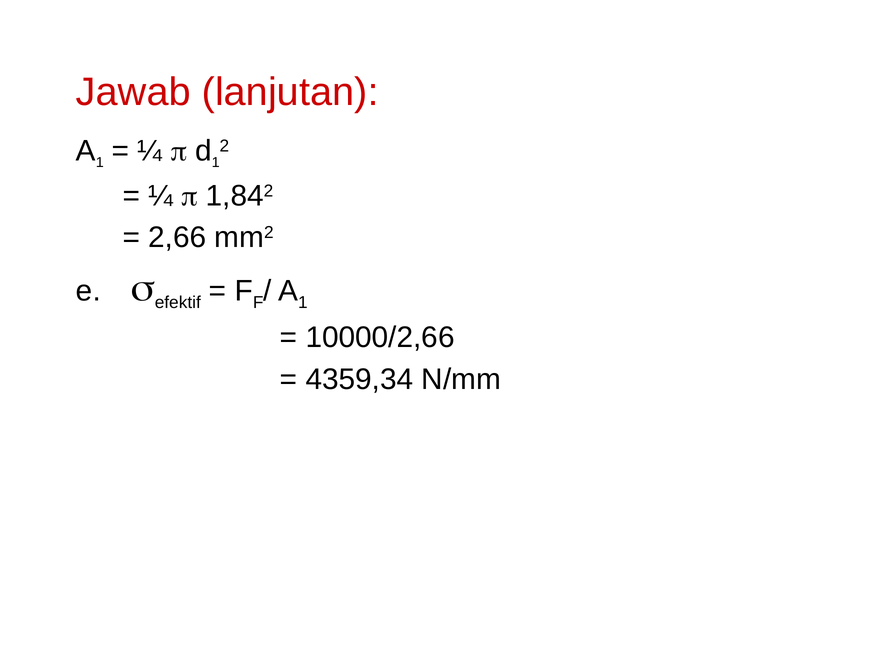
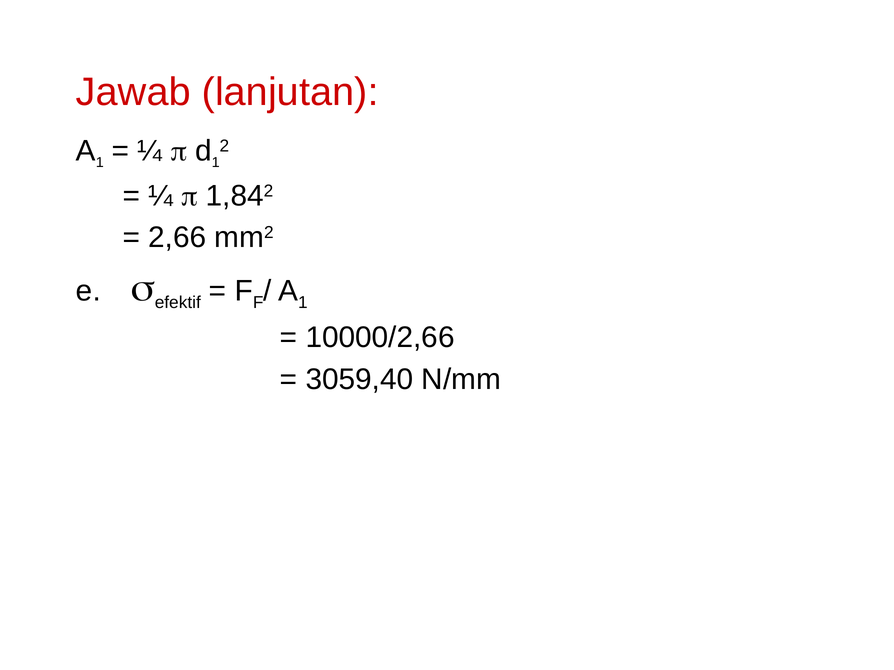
4359,34: 4359,34 -> 3059,40
